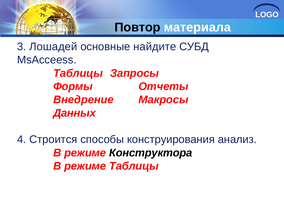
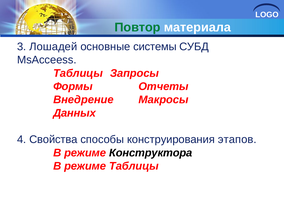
Повтор colour: black -> green
найдите: найдите -> системы
Строится: Строится -> Свойства
анализ: анализ -> этапов
